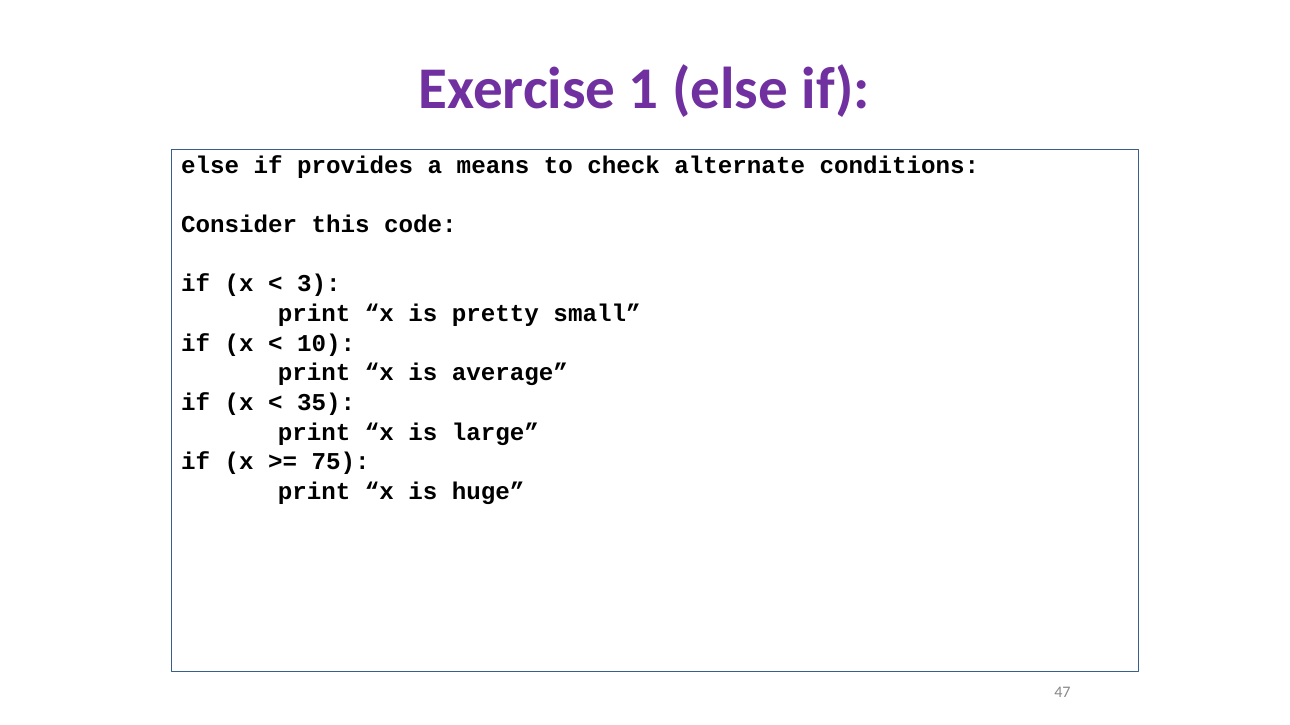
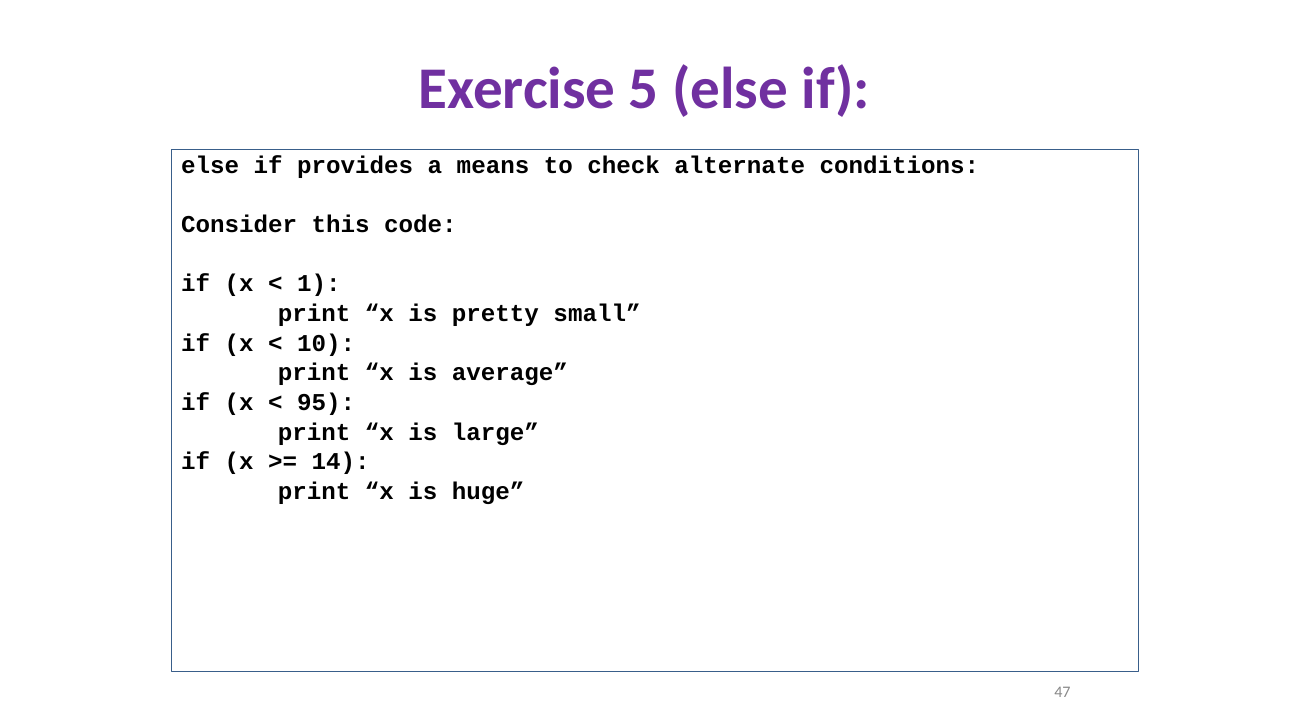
1: 1 -> 5
3: 3 -> 1
35: 35 -> 95
75: 75 -> 14
